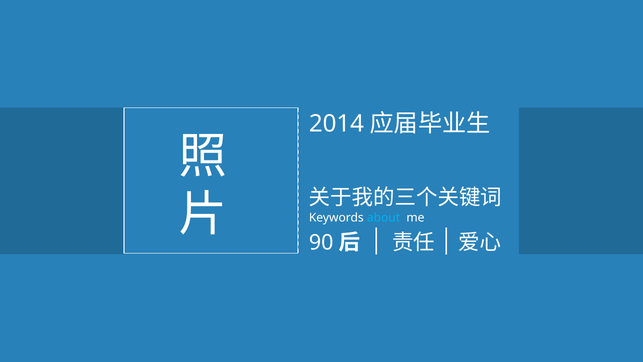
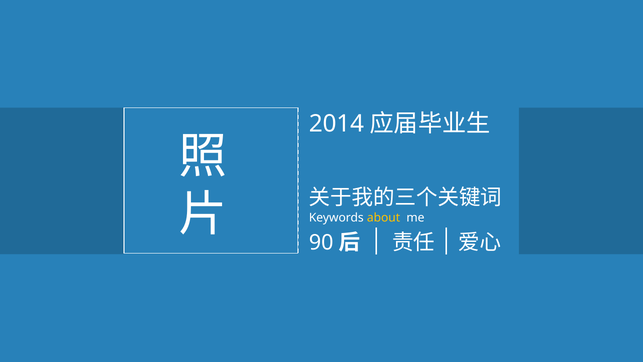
about colour: light blue -> yellow
